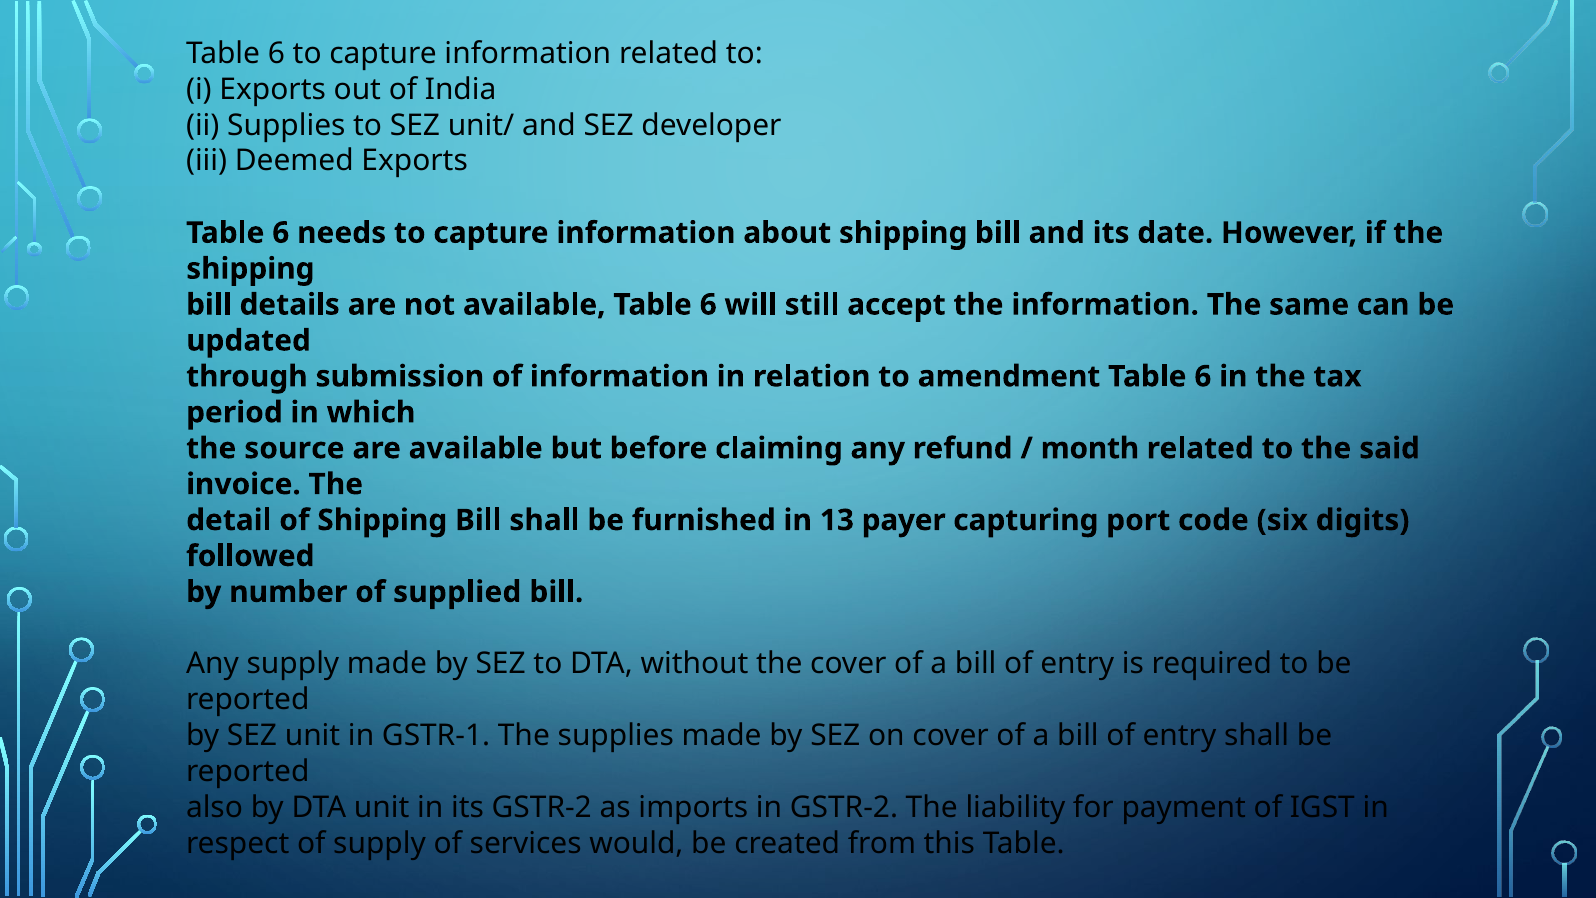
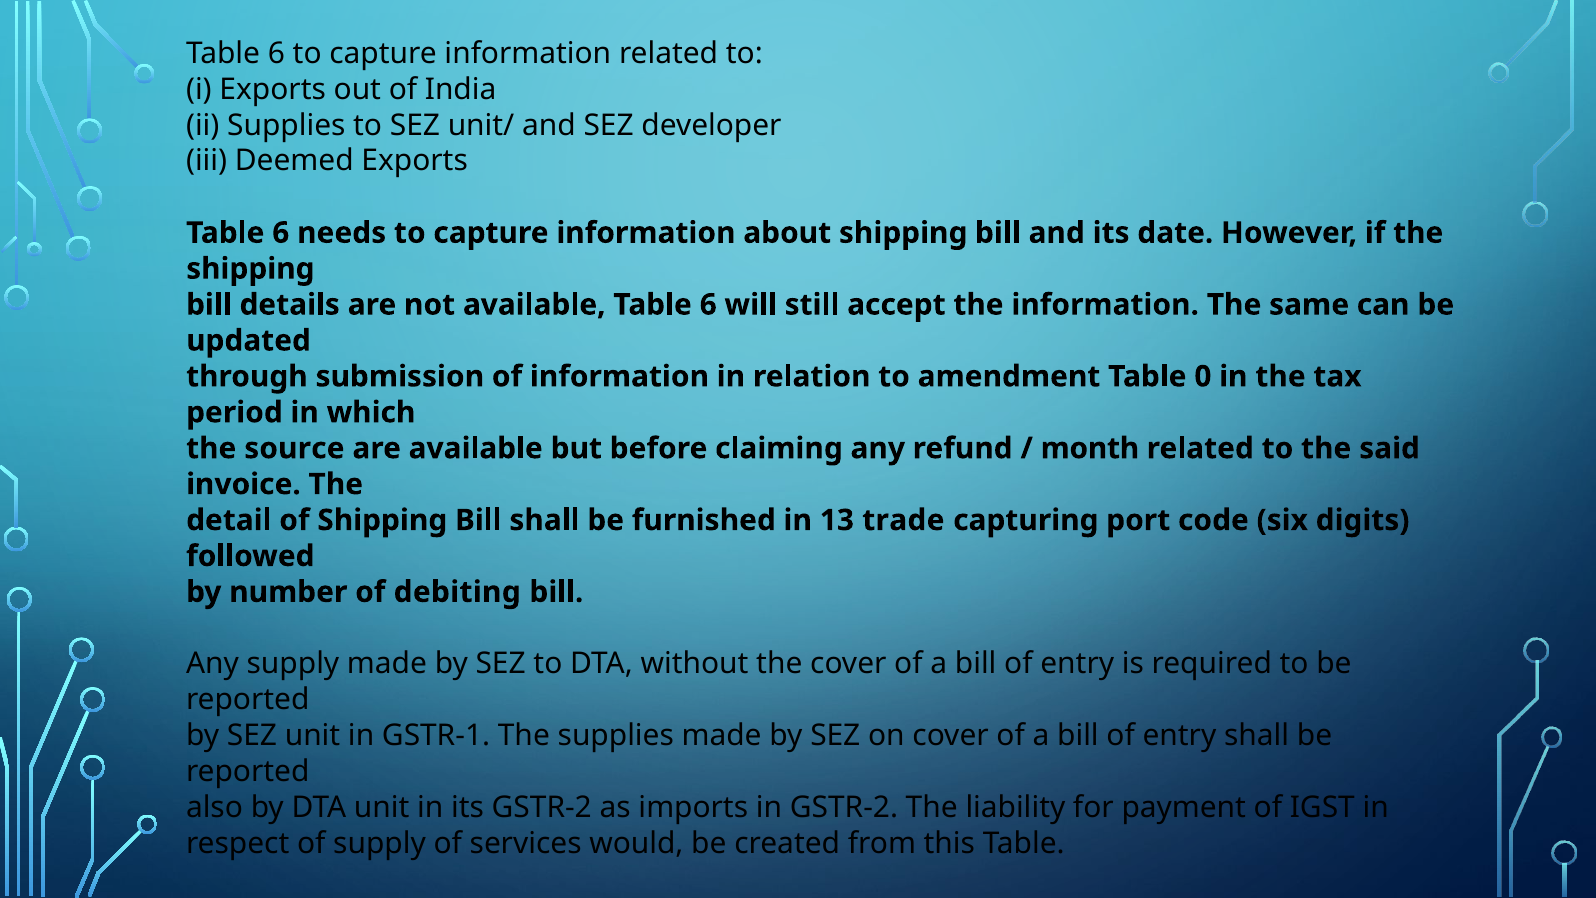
amendment Table 6: 6 -> 0
payer: payer -> trade
supplied: supplied -> debiting
